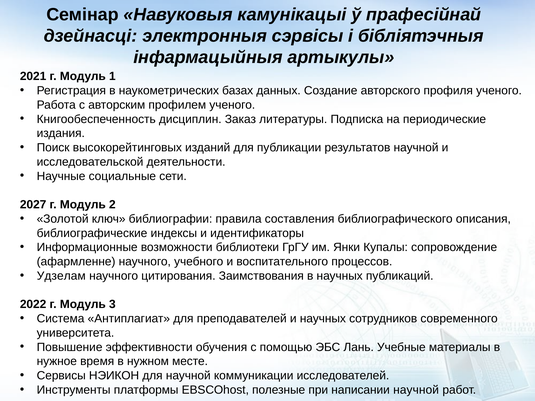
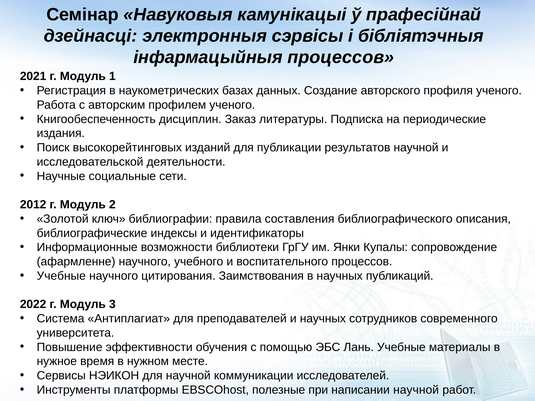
інфармацыйныя артыкулы: артыкулы -> процессов
2027: 2027 -> 2012
Удзелам at (61, 276): Удзелам -> Учебные
